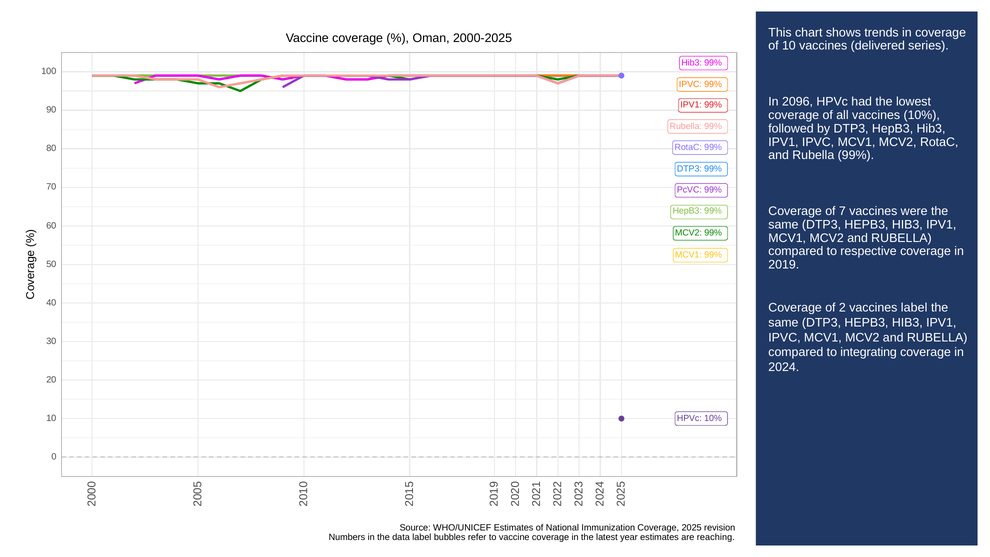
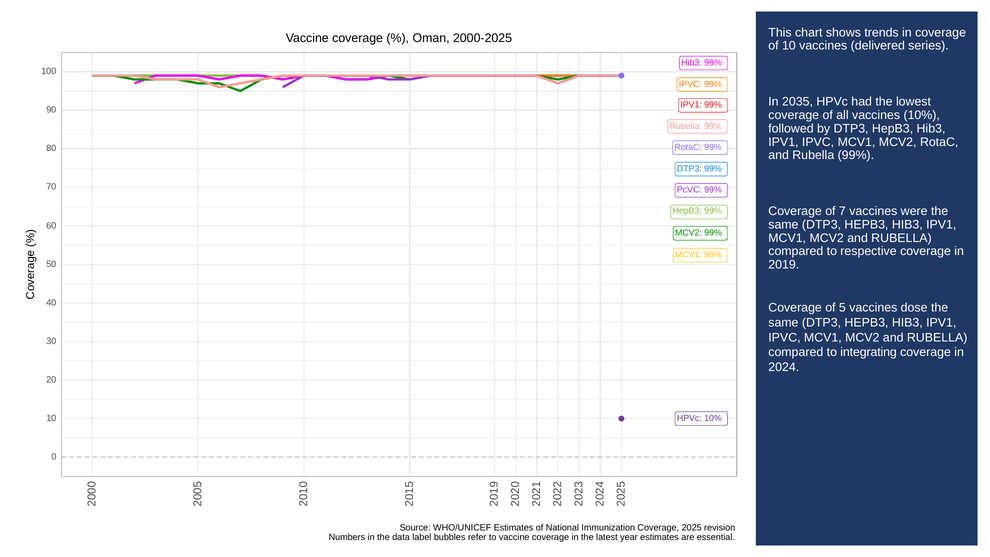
2096: 2096 -> 2035
of 2: 2 -> 5
vaccines label: label -> dose
reaching: reaching -> essential
